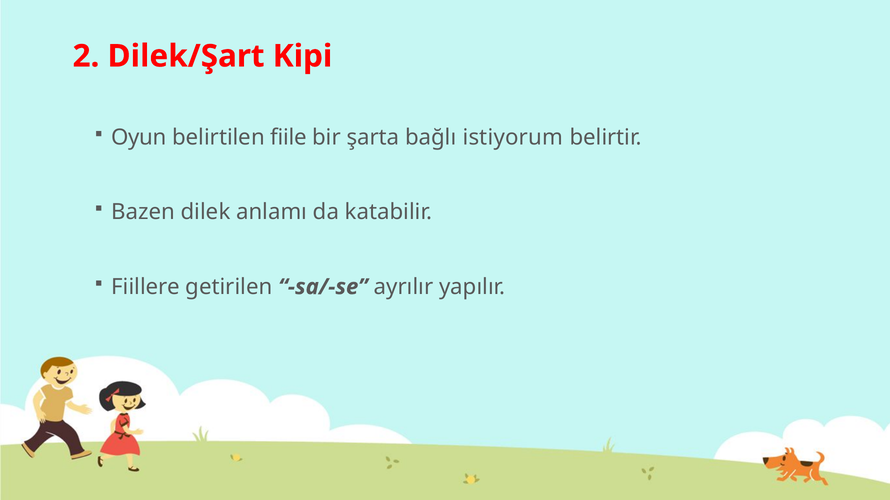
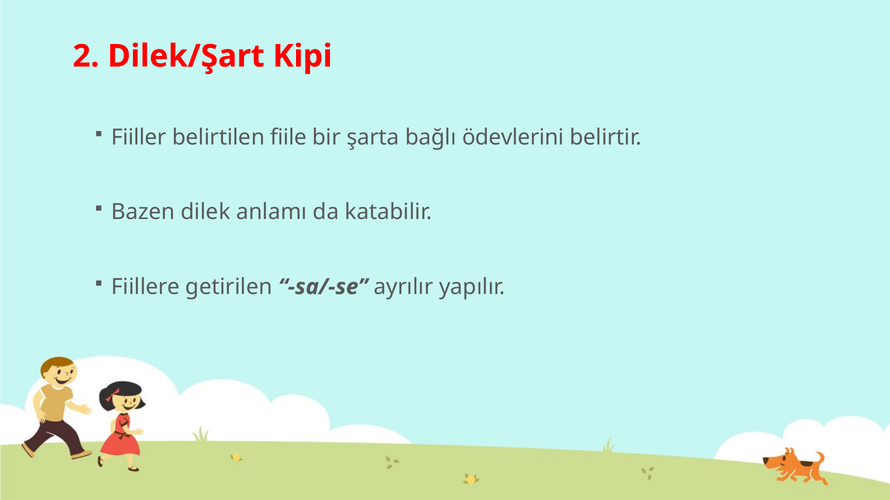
Oyun: Oyun -> Fiiller
istiyorum: istiyorum -> ödevlerini
